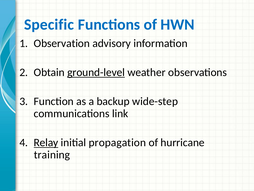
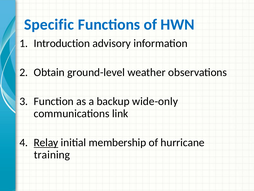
Observation: Observation -> Introduction
ground-level underline: present -> none
wide-step: wide-step -> wide-only
propagation: propagation -> membership
